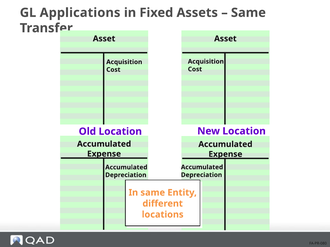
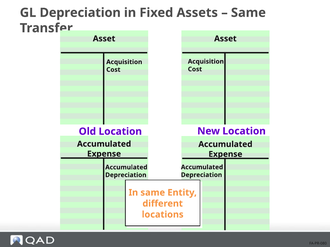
GL Applications: Applications -> Depreciation
